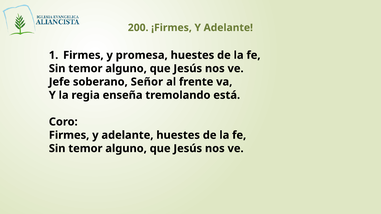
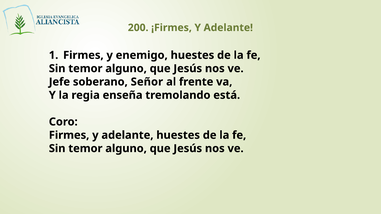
promesa: promesa -> enemigo
